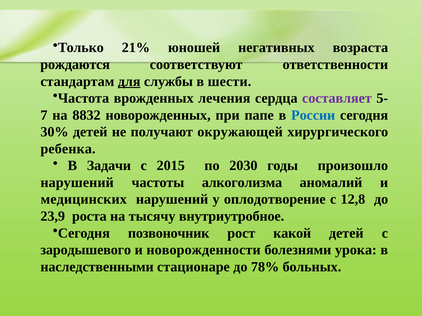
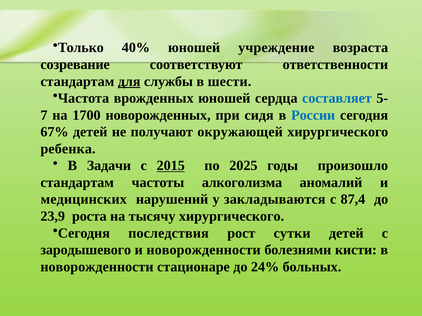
21%: 21% -> 40%
негативных: негативных -> учреждение
рождаются: рождаются -> созревание
врожденных лечения: лечения -> юношей
составляет colour: purple -> blue
8832: 8832 -> 1700
папе: папе -> сидя
30%: 30% -> 67%
2015 underline: none -> present
2030: 2030 -> 2025
нарушений at (77, 183): нарушений -> стандартам
оплодотворение: оплодотворение -> закладываются
12,8: 12,8 -> 87,4
тысячу внутриутробное: внутриутробное -> хирургического
позвоночник: позвоночник -> последствия
какой: какой -> сутки
урока: урока -> кисти
наследственными at (97, 267): наследственными -> новорожденности
78%: 78% -> 24%
